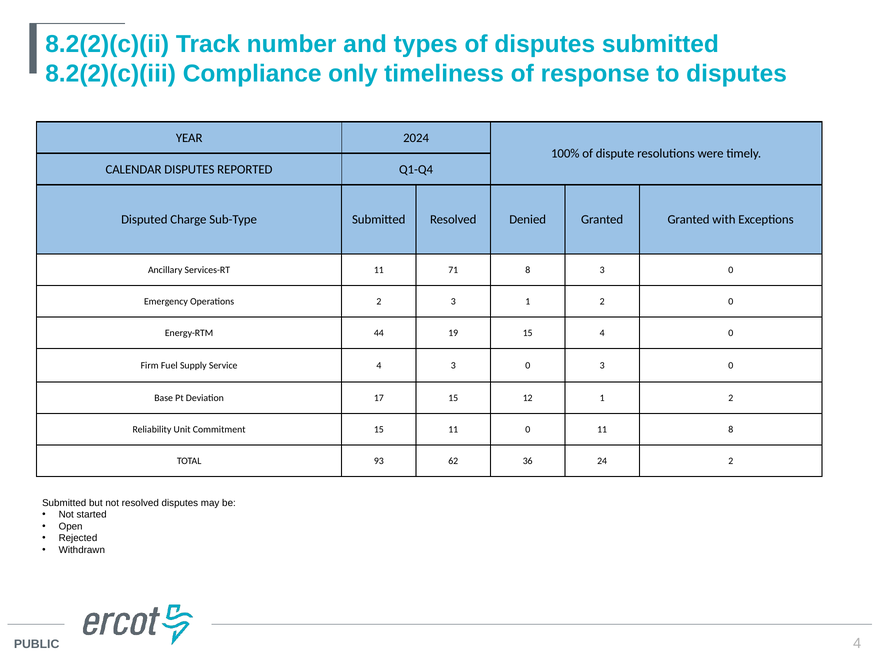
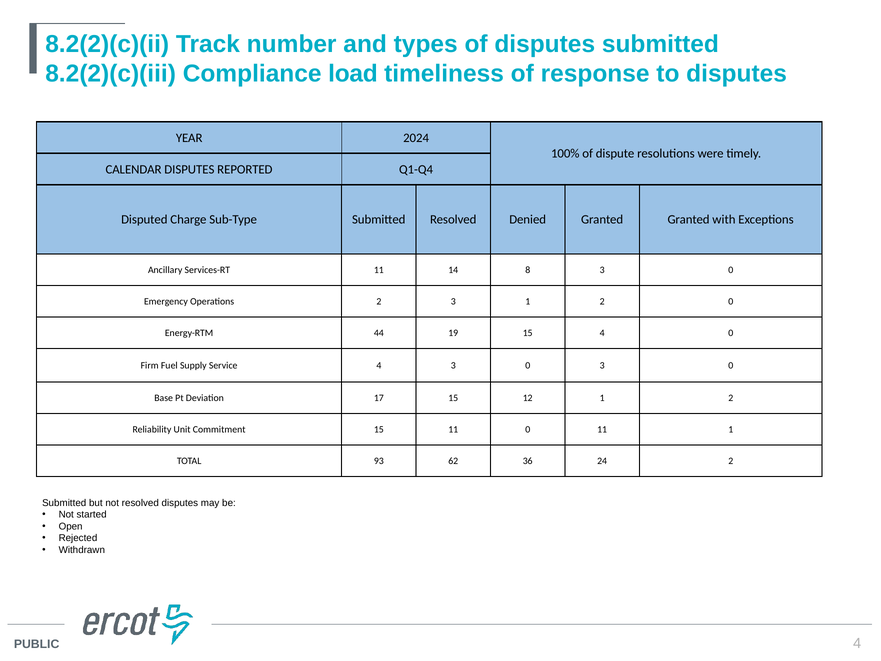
only: only -> load
71: 71 -> 14
11 8: 8 -> 1
